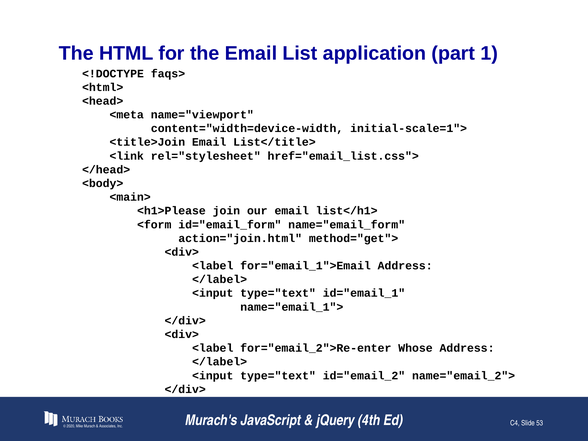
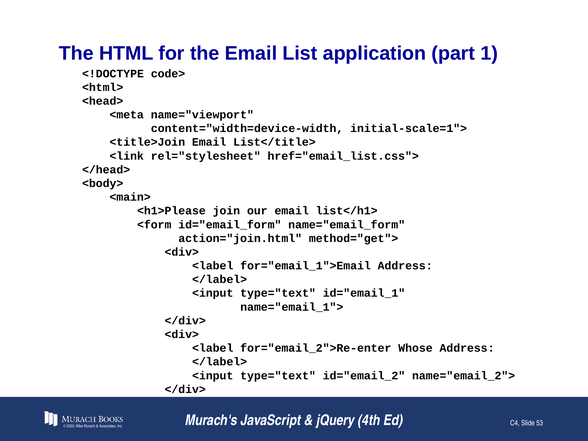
faqs>: faqs> -> code>
